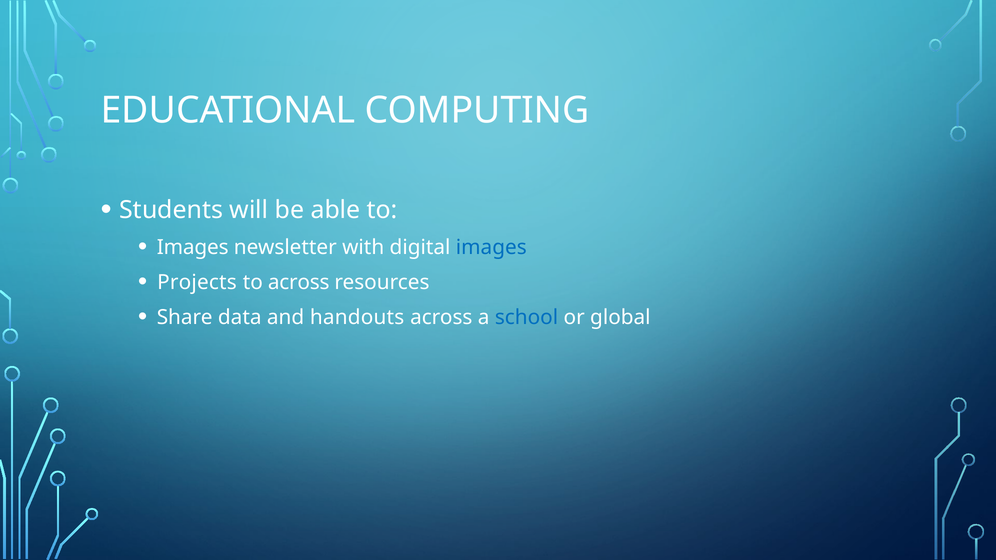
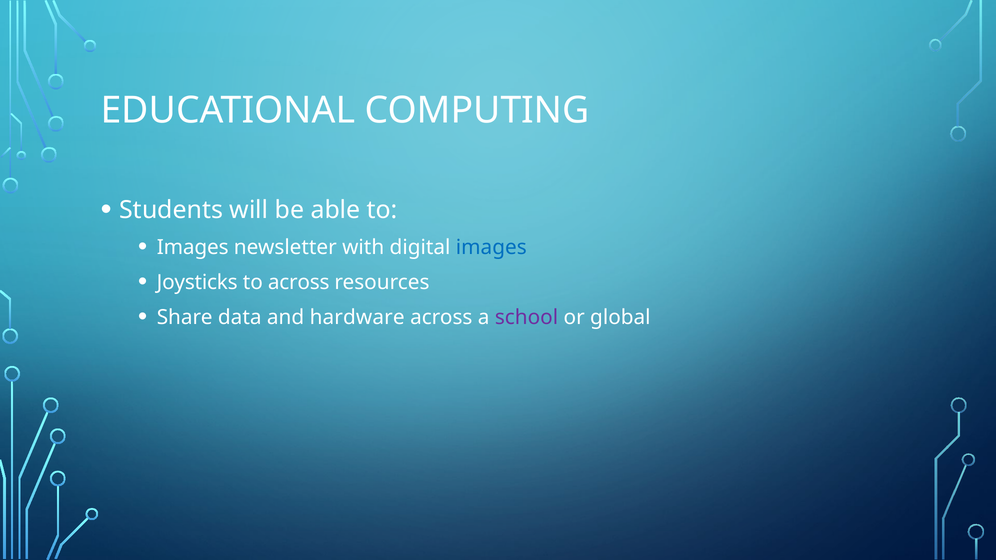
Projects: Projects -> Joysticks
handouts: handouts -> hardware
school colour: blue -> purple
